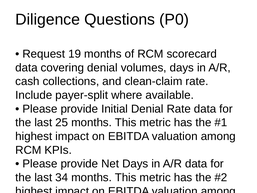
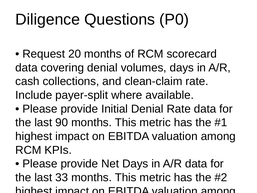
19: 19 -> 20
25: 25 -> 90
34: 34 -> 33
